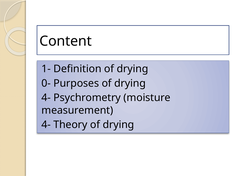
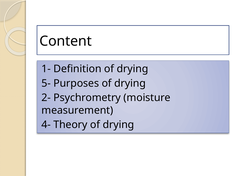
0-: 0- -> 5-
4- at (46, 97): 4- -> 2-
